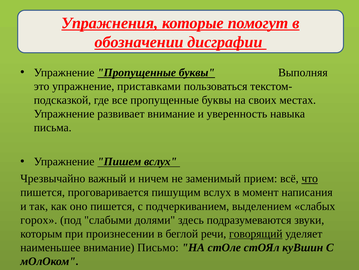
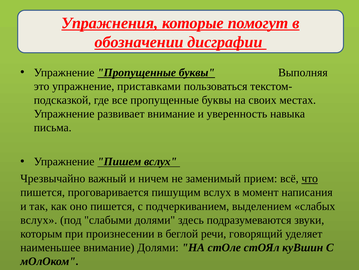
горох at (39, 219): горох -> вслух
говорящий underline: present -> none
внимание Письмо: Письмо -> Долями
